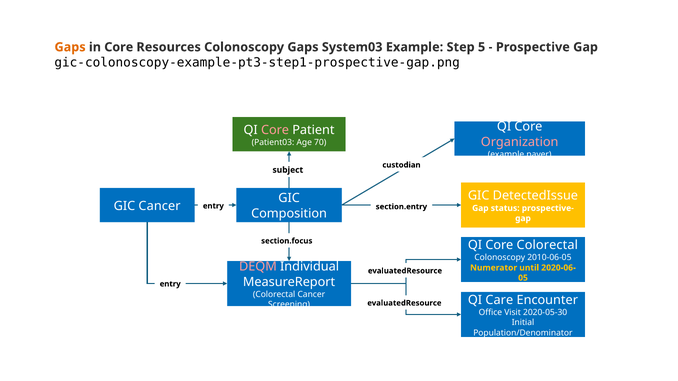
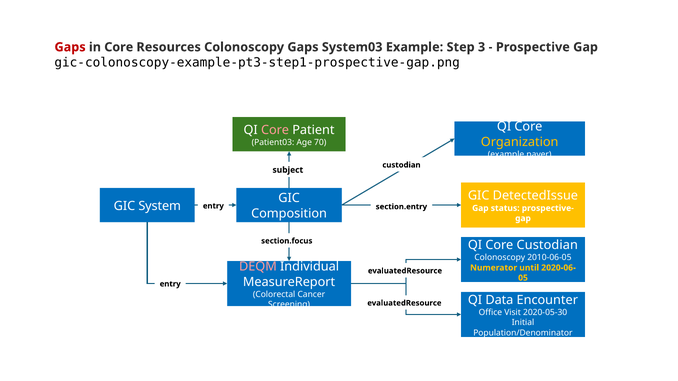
Gaps at (70, 47) colour: orange -> red
5: 5 -> 3
Organization colour: pink -> yellow
GIC Cancer: Cancer -> System
Core Colorectal: Colorectal -> Custodian
Care: Care -> Data
